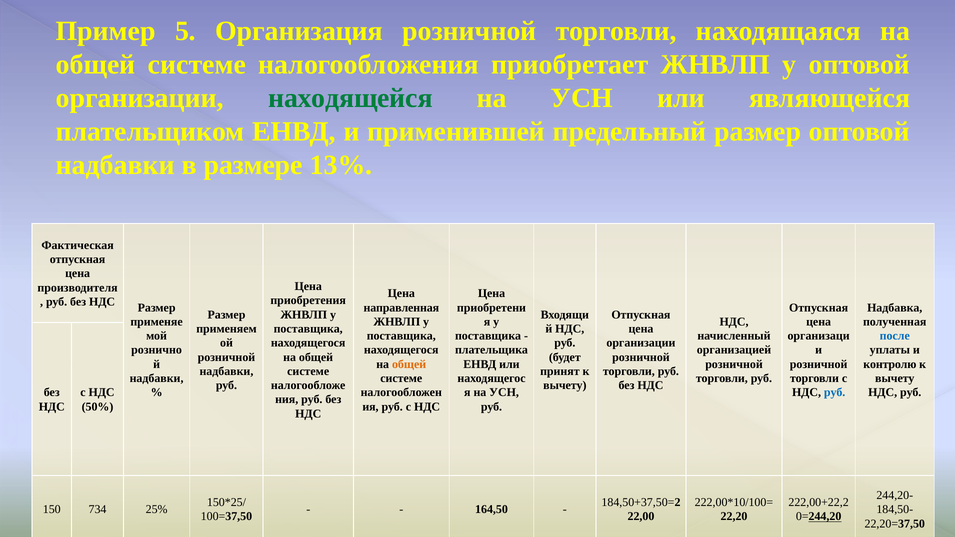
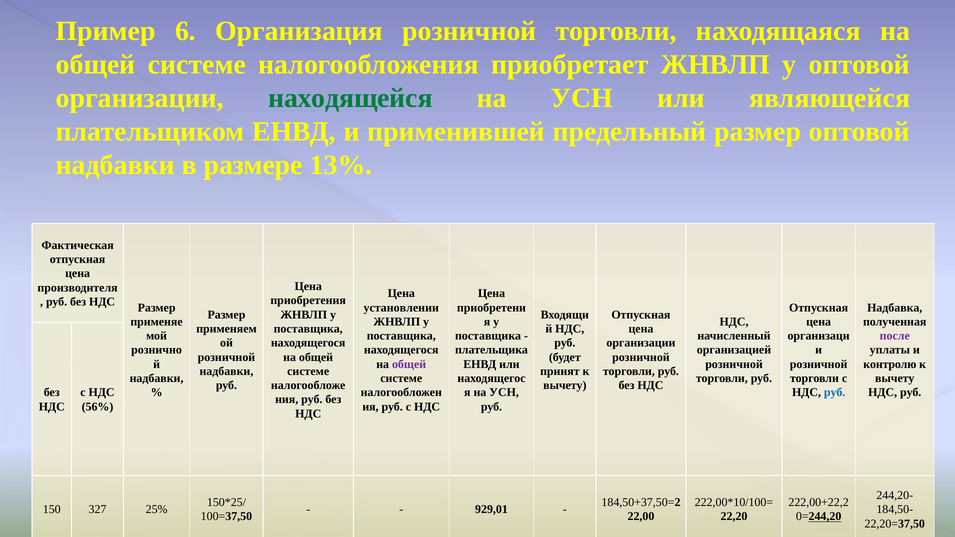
5: 5 -> 6
направленная: направленная -> установлении
после colour: blue -> purple
общей at (409, 364) colour: orange -> purple
50%: 50% -> 56%
734: 734 -> 327
164,50: 164,50 -> 929,01
